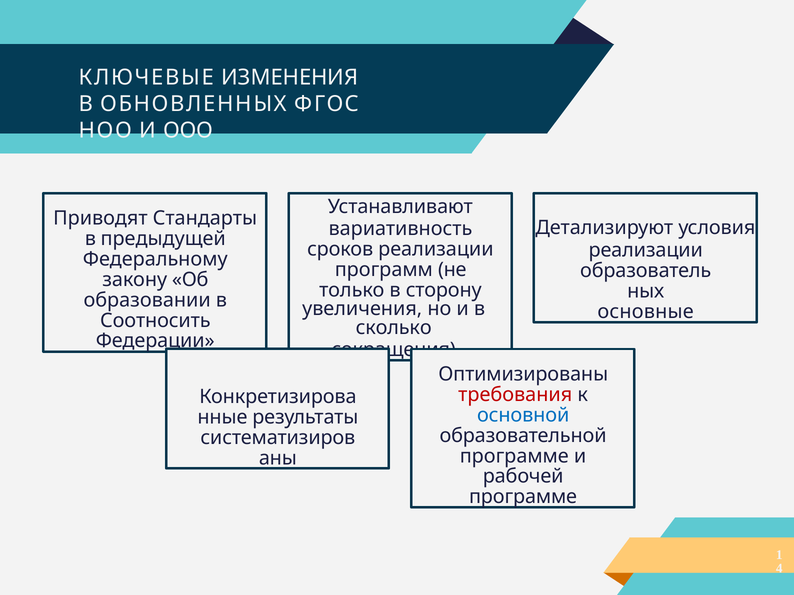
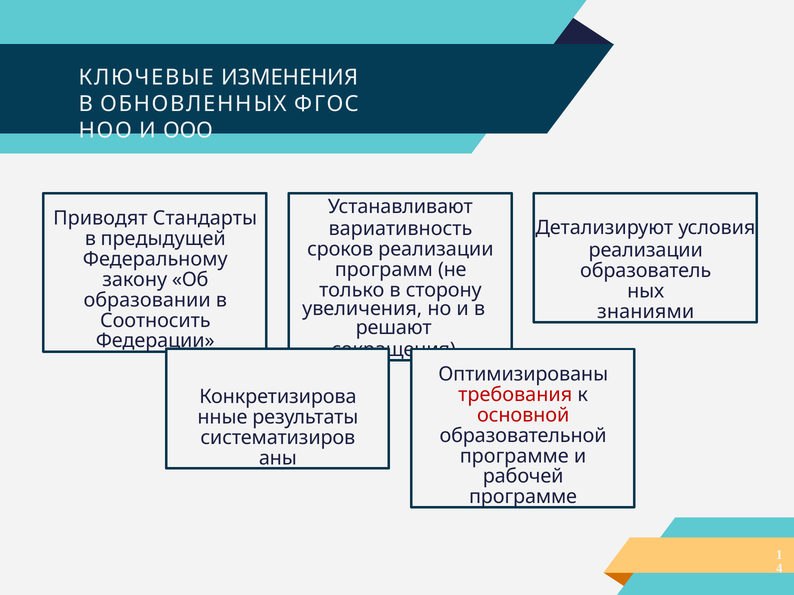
основные: основные -> знаниями
сколько: сколько -> решают
основной colour: blue -> red
